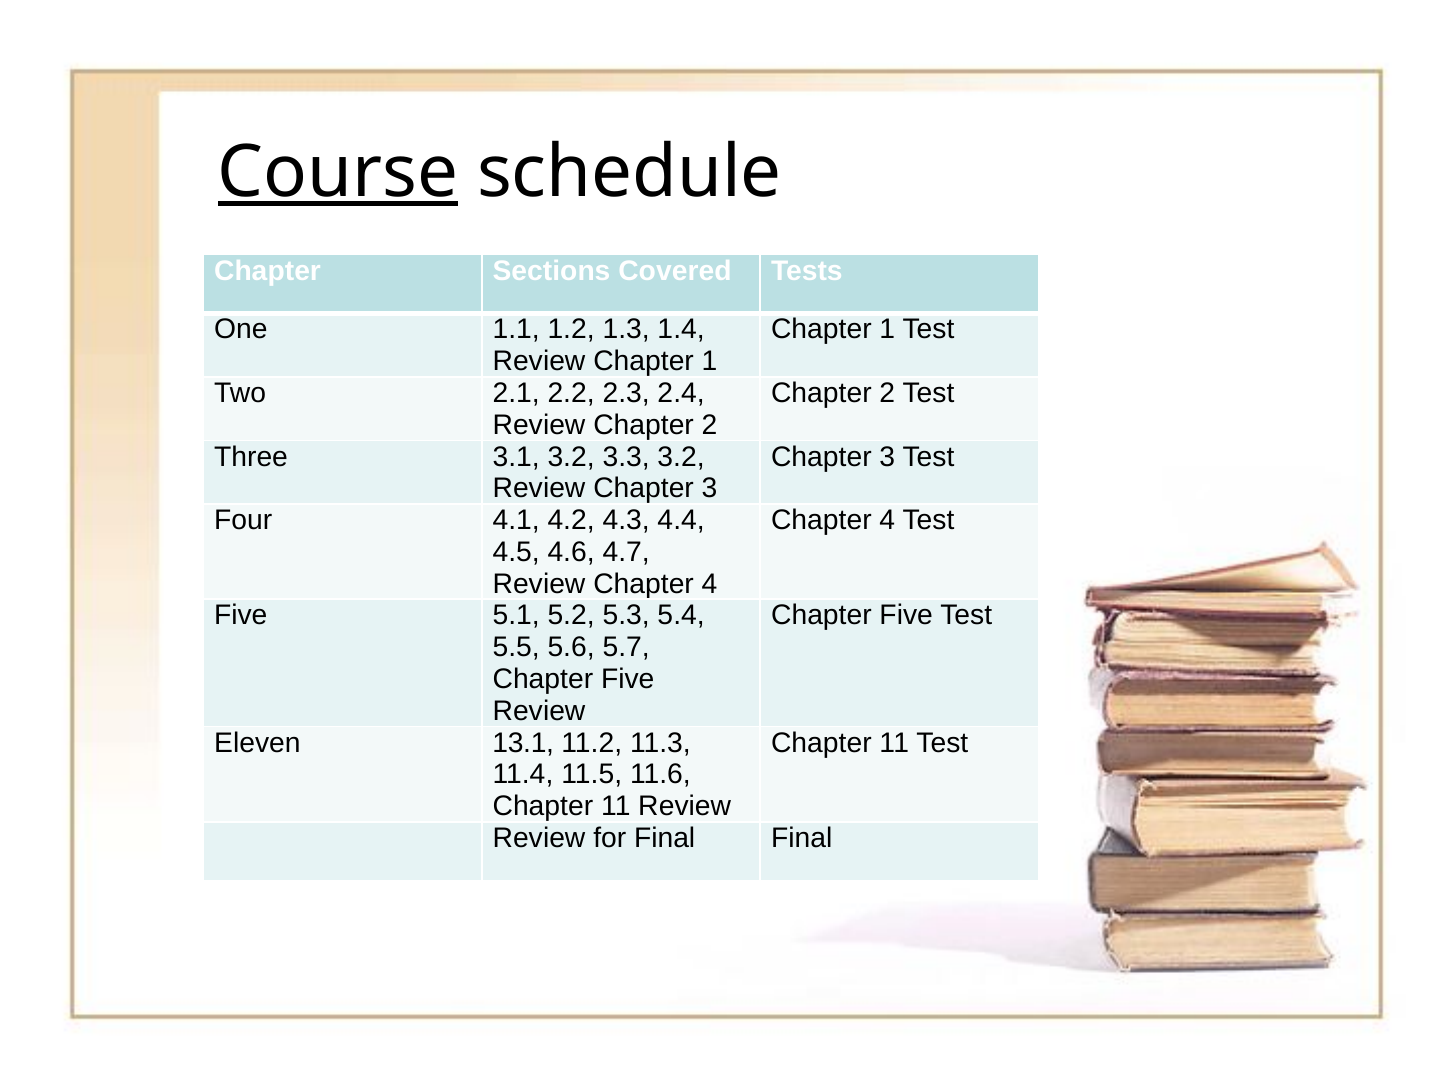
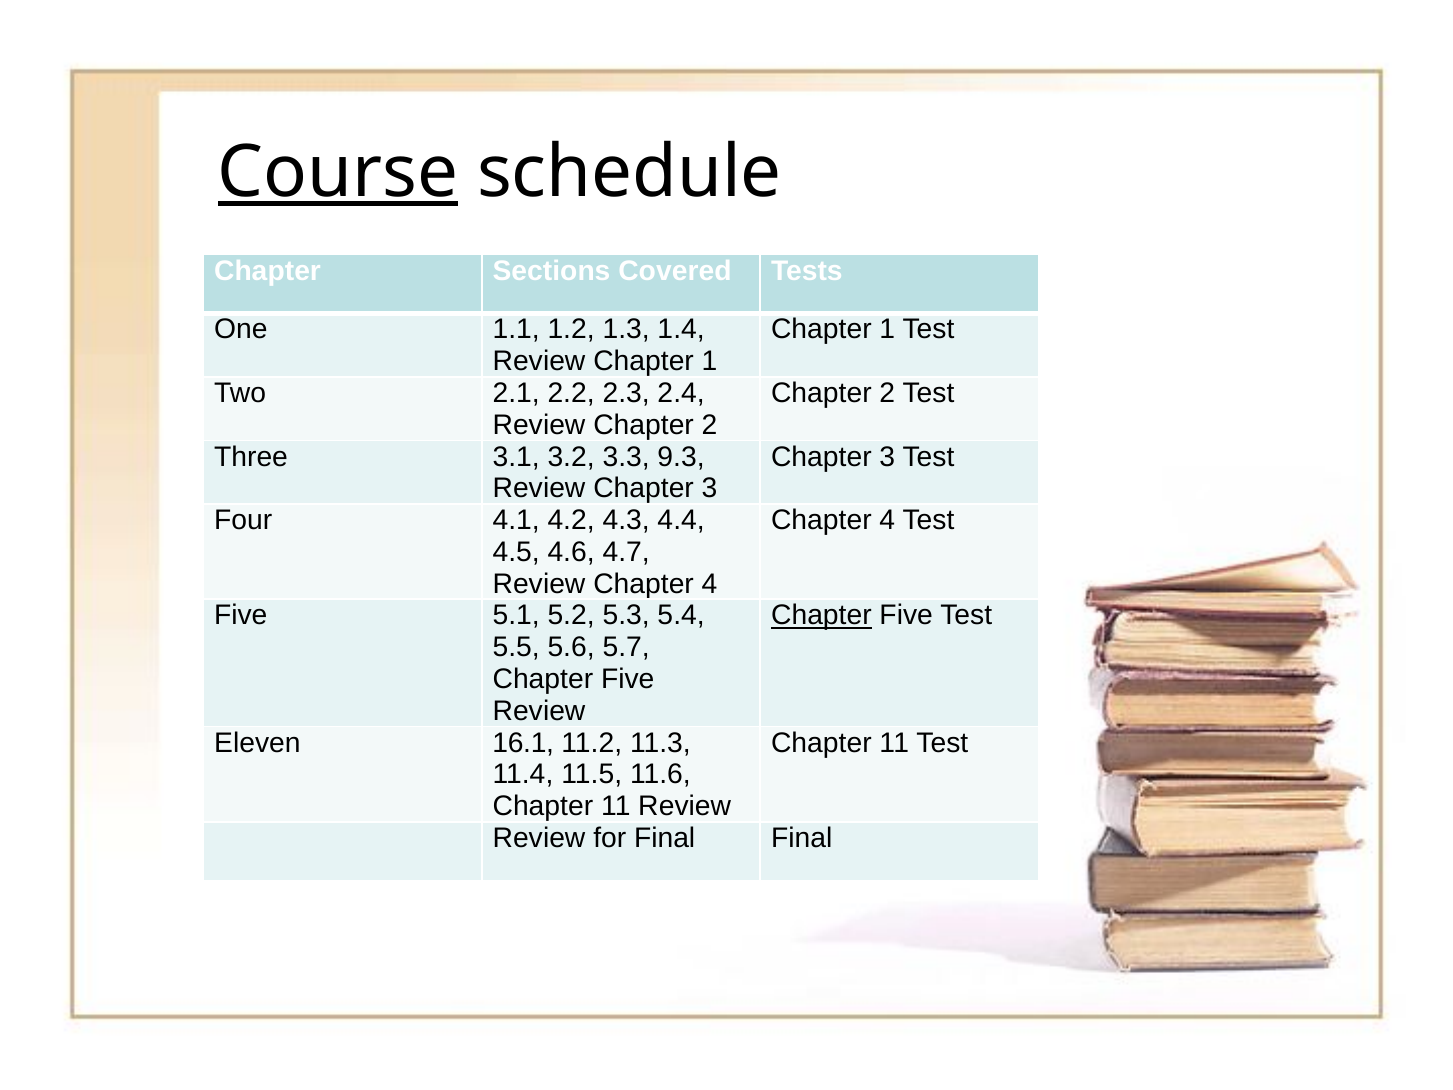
3.3 3.2: 3.2 -> 9.3
Chapter at (821, 616) underline: none -> present
13.1: 13.1 -> 16.1
